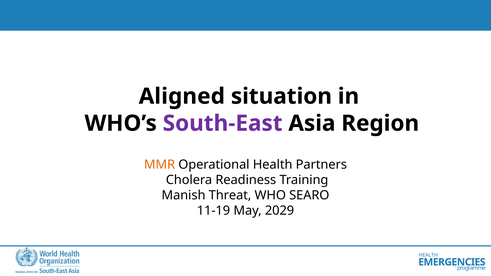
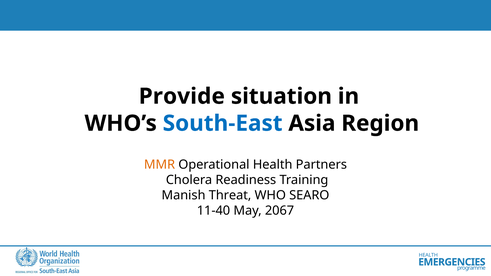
Aligned: Aligned -> Provide
South-East colour: purple -> blue
11-19: 11-19 -> 11-40
2029: 2029 -> 2067
